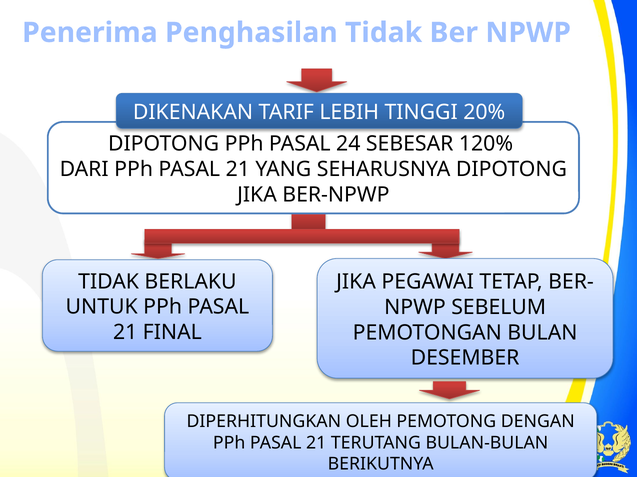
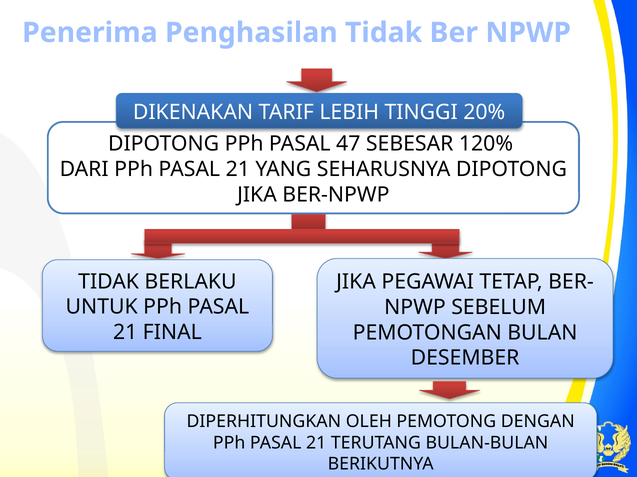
24: 24 -> 47
